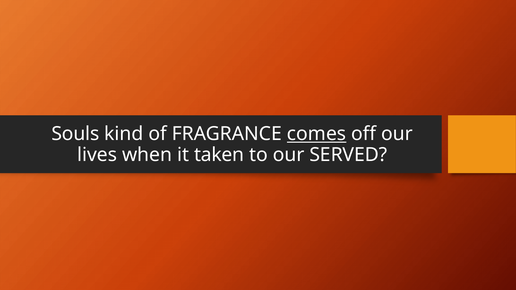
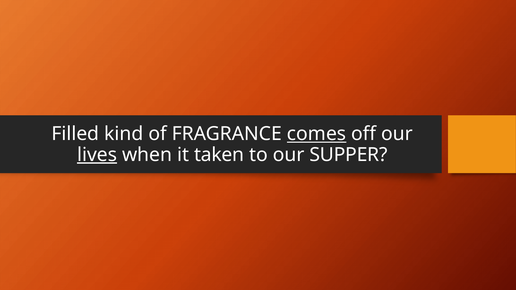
Souls: Souls -> Filled
lives underline: none -> present
SERVED: SERVED -> SUPPER
